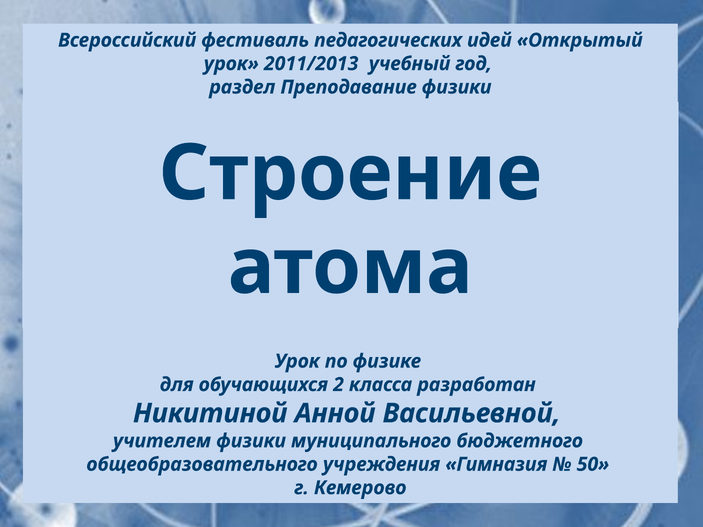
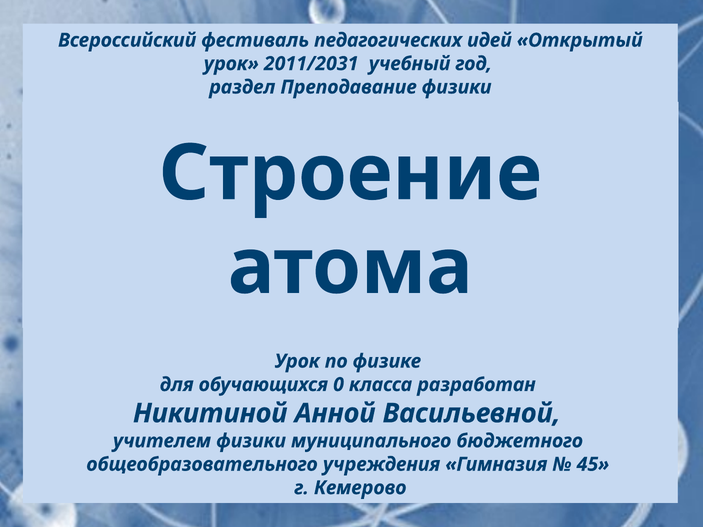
2011/2013: 2011/2013 -> 2011/2031
2: 2 -> 0
50: 50 -> 45
